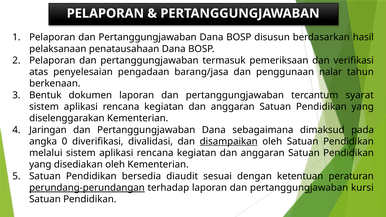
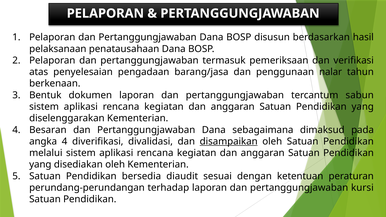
syarat: syarat -> sabun
Jaringan: Jaringan -> Besaran
angka 0: 0 -> 4
perundang-perundangan underline: present -> none
